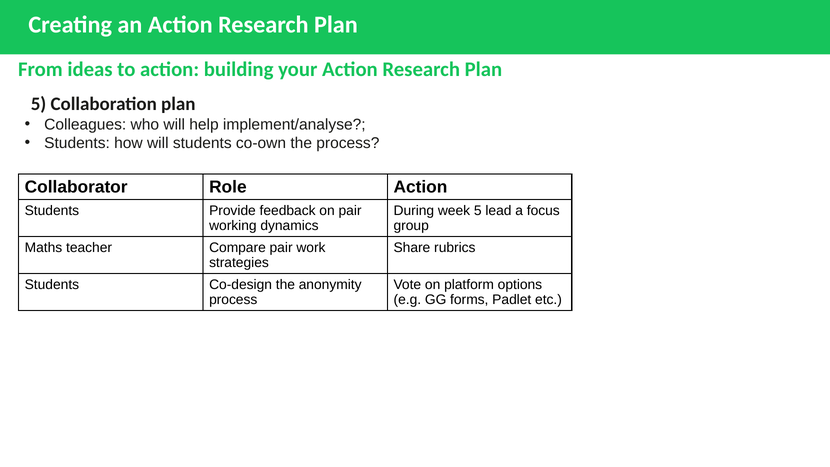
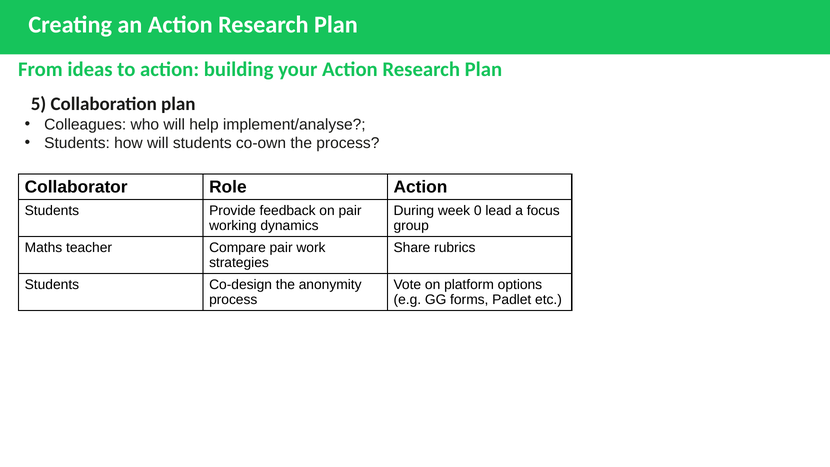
week 5: 5 -> 0
